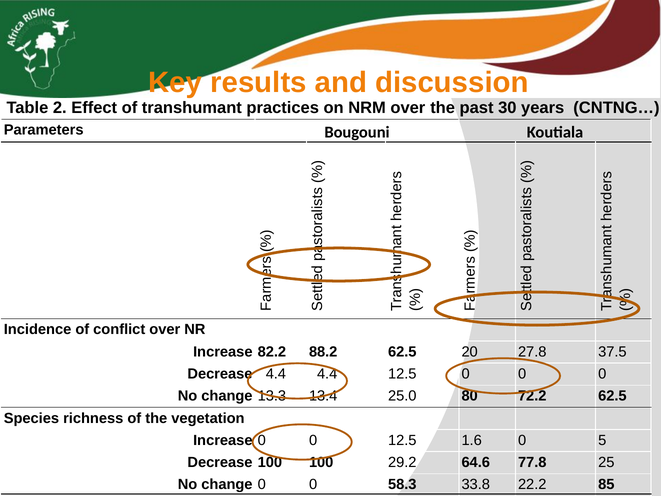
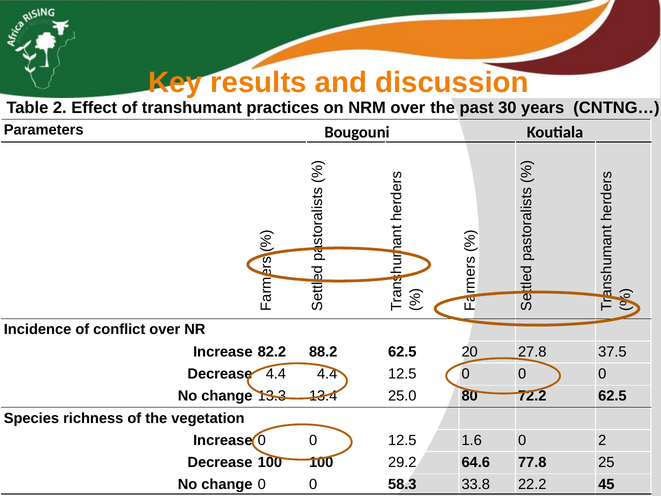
0 5: 5 -> 2
85: 85 -> 45
